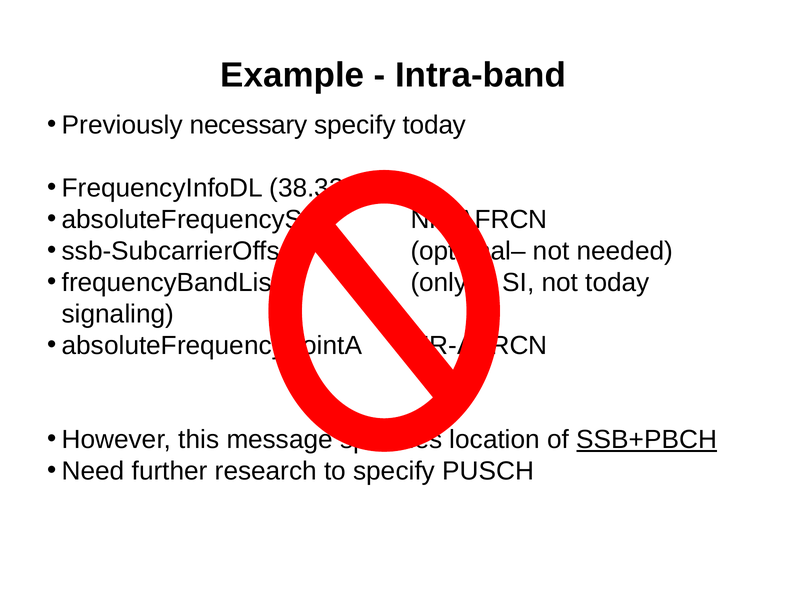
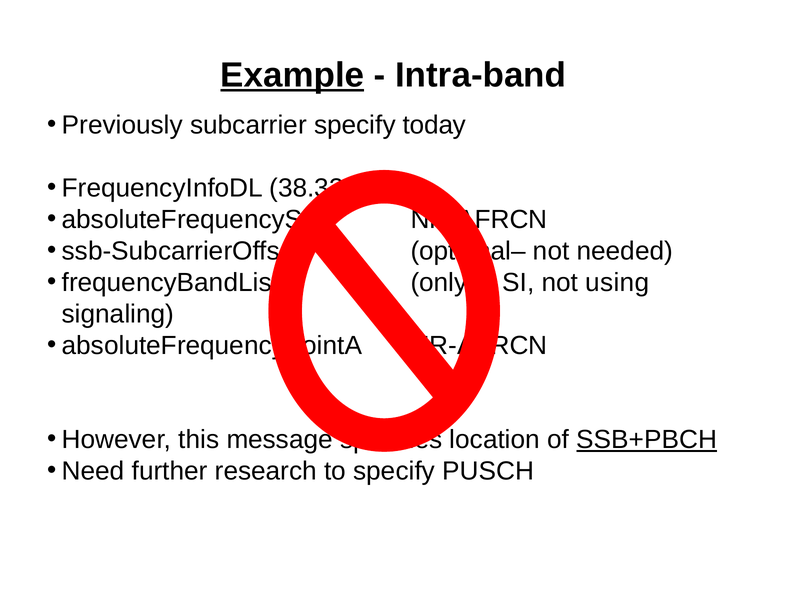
Example underline: none -> present
necessary: necessary -> subcarrier
not today: today -> using
